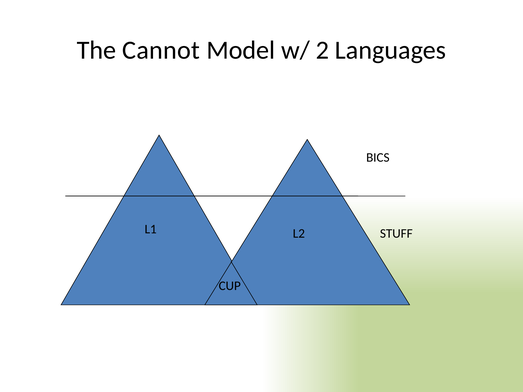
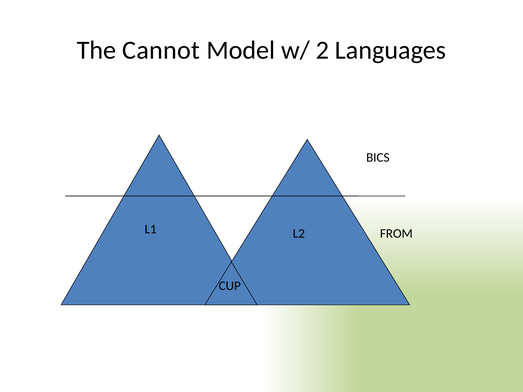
STUFF: STUFF -> FROM
